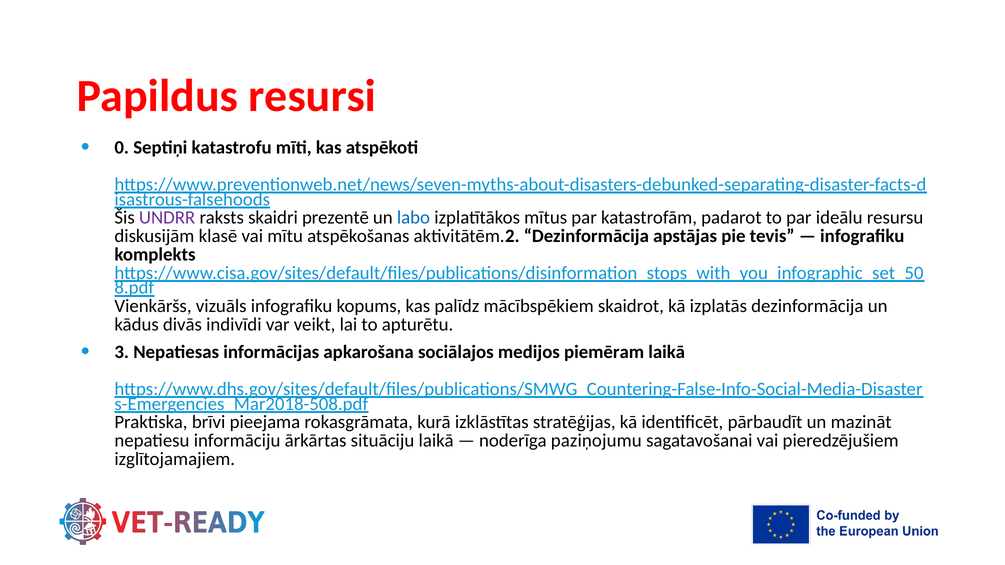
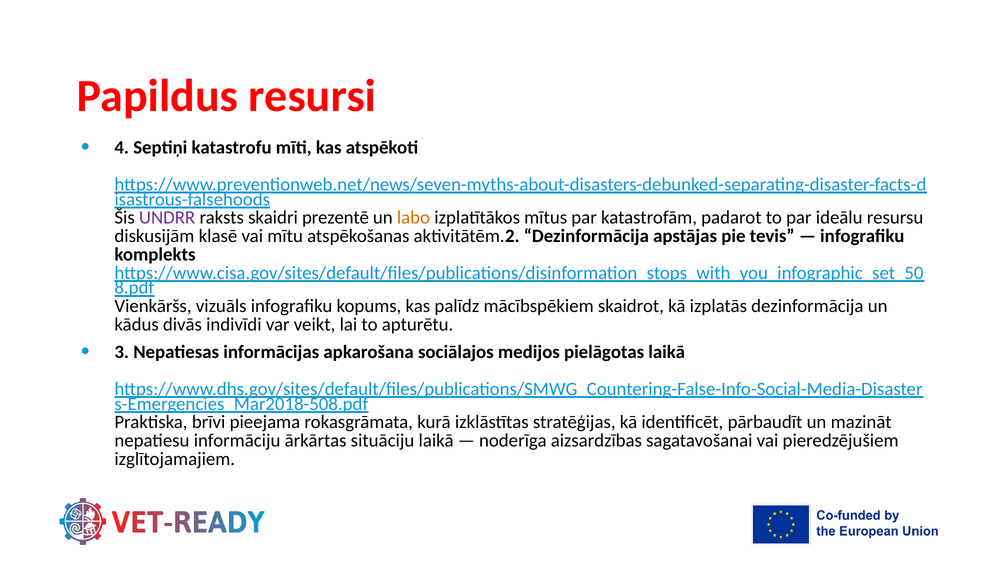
0: 0 -> 4
labo colour: blue -> orange
piemēram: piemēram -> pielāgotas
paziņojumu: paziņojumu -> aizsardzības
